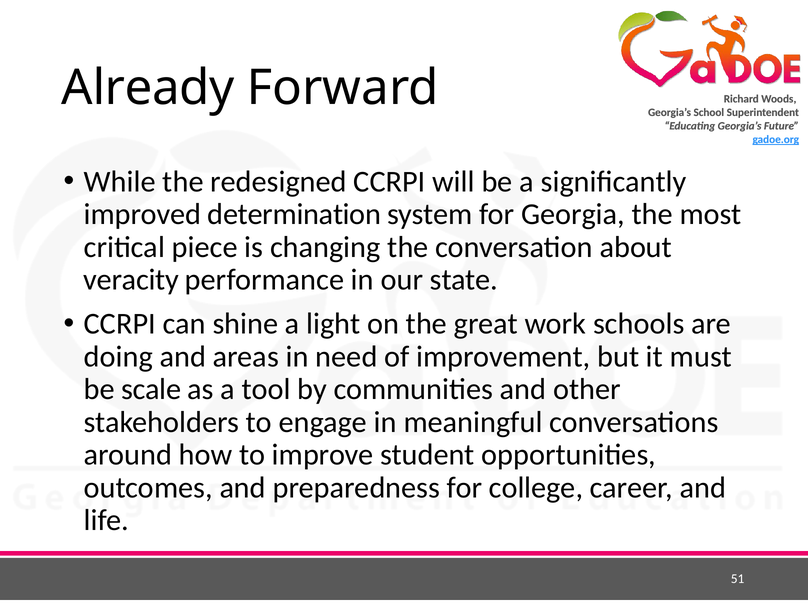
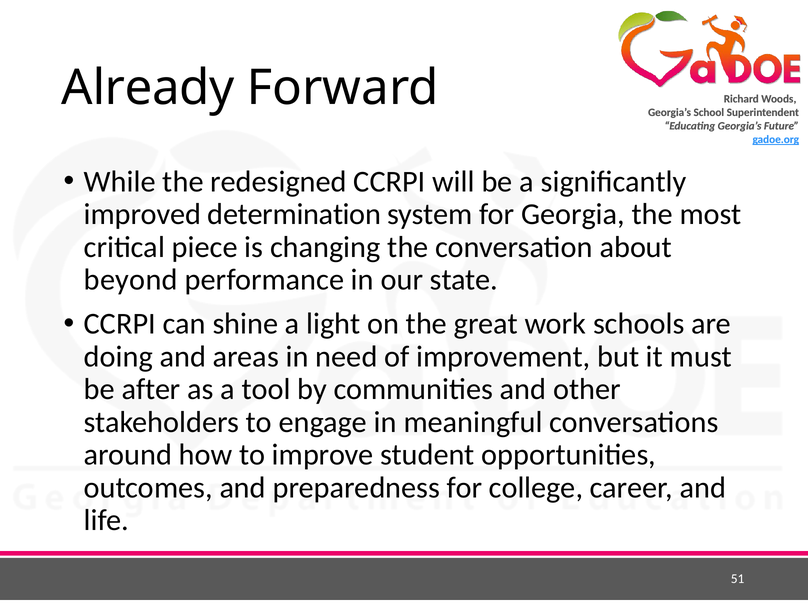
veracity: veracity -> beyond
scale: scale -> after
